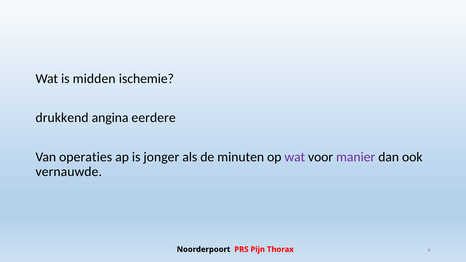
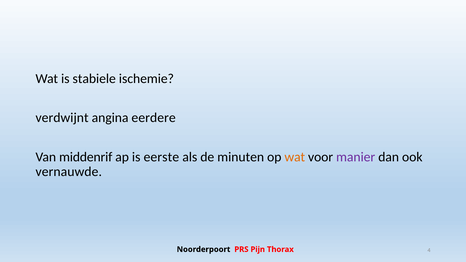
midden: midden -> stabiele
drukkend: drukkend -> verdwijnt
operaties: operaties -> middenrif
jonger: jonger -> eerste
wat at (295, 157) colour: purple -> orange
